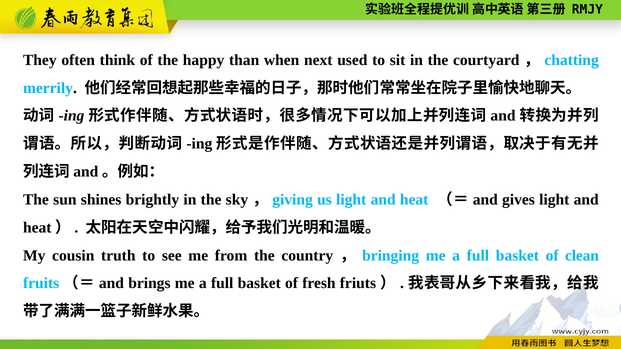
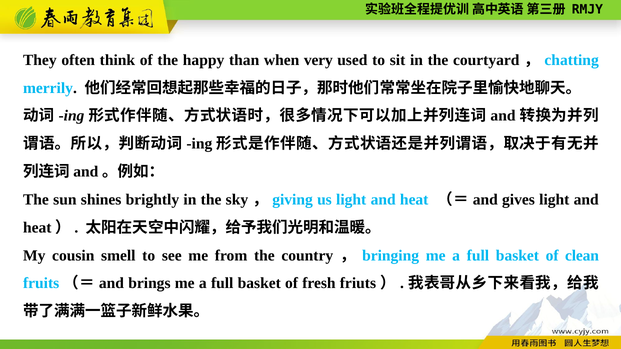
next: next -> very
truth: truth -> smell
